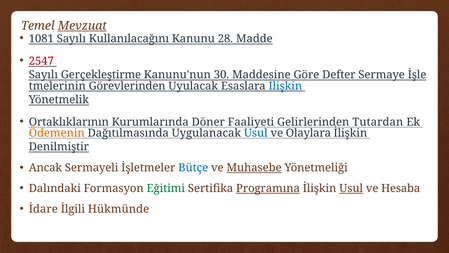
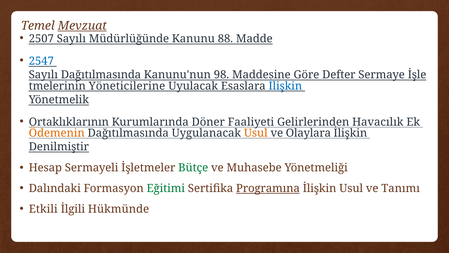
1081: 1081 -> 2507
Kullanılacağını: Kullanılacağını -> Müdürlüğünde
28: 28 -> 88
2547 colour: red -> blue
Sayılı Gerçekleştirme: Gerçekleştirme -> Dağıtılmasında
30: 30 -> 98
Görevlerinden: Görevlerinden -> Yöneticilerine
Tutardan: Tutardan -> Havacılık
Usul at (256, 133) colour: blue -> orange
Ancak: Ancak -> Hesap
Bütçe colour: blue -> green
Muhasebe underline: present -> none
Usul at (351, 188) underline: present -> none
Hesaba: Hesaba -> Tanımı
İdare: İdare -> Etkili
